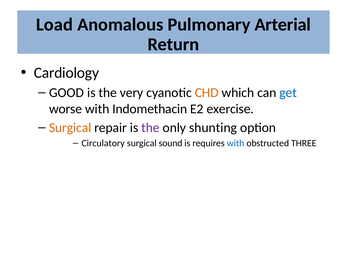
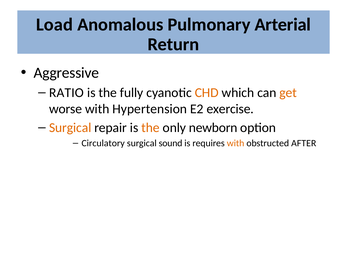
Cardiology: Cardiology -> Aggressive
GOOD: GOOD -> RATIO
very: very -> fully
get colour: blue -> orange
Indomethacin: Indomethacin -> Hypertension
the at (150, 128) colour: purple -> orange
shunting: shunting -> newborn
with at (236, 143) colour: blue -> orange
THREE: THREE -> AFTER
